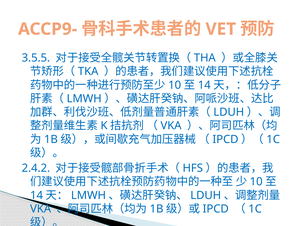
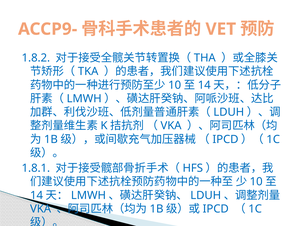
3.5.5: 3.5.5 -> 1.8.2
2.4.2: 2.4.2 -> 1.8.1
